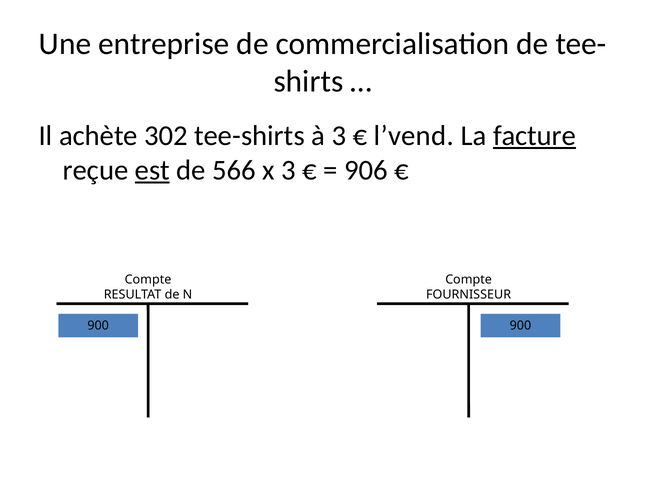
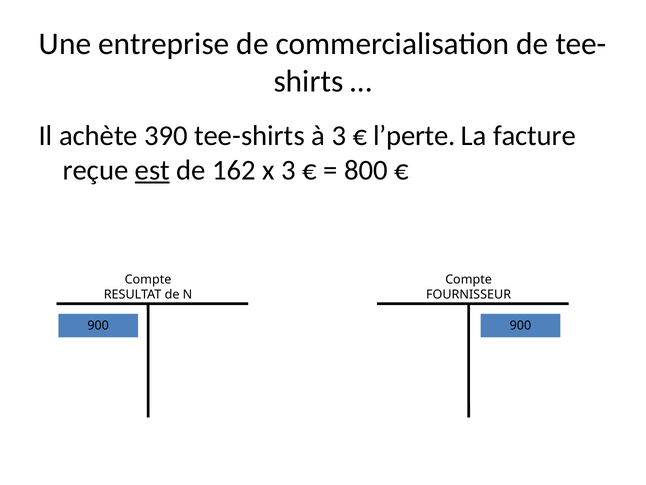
302: 302 -> 390
l’vend: l’vend -> l’perte
facture underline: present -> none
566: 566 -> 162
906: 906 -> 800
